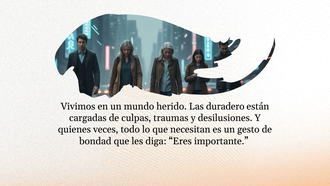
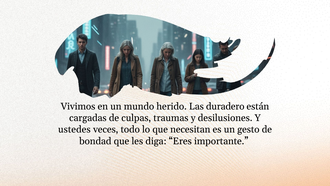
quienes: quienes -> ustedes
